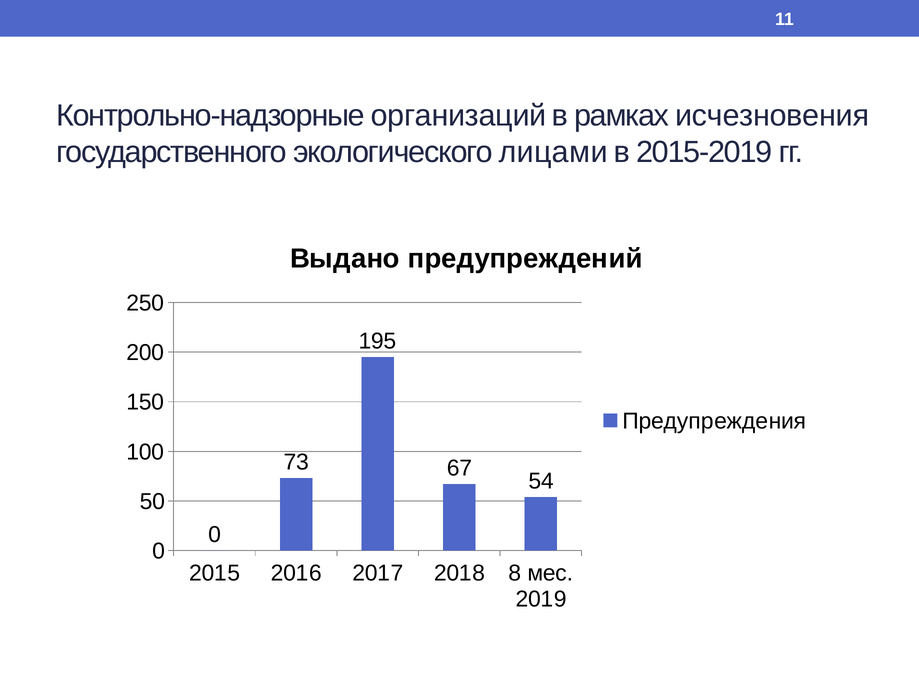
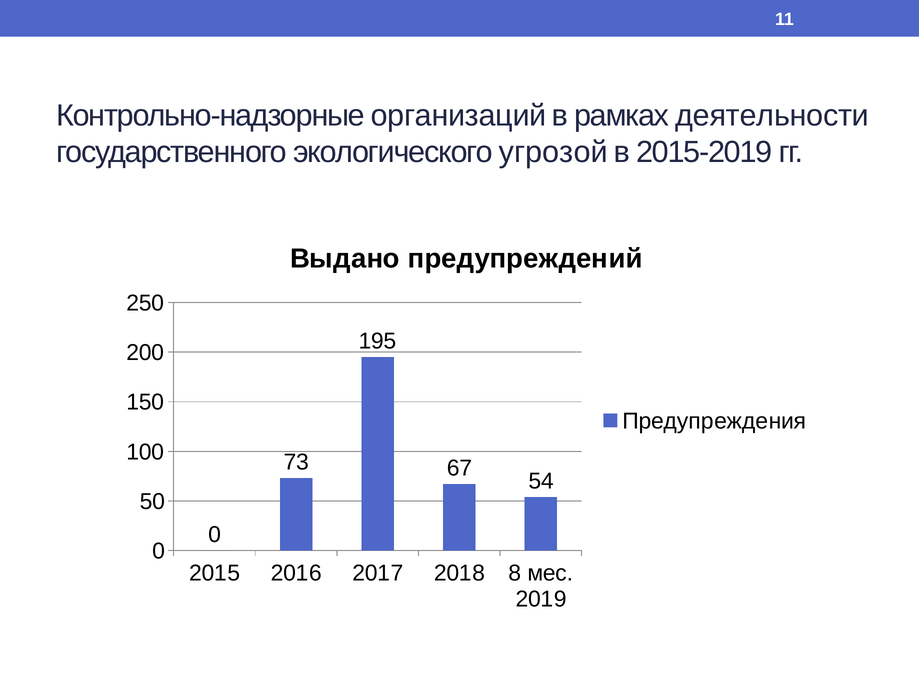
исчезновения: исчезновения -> деятельности
лицами: лицами -> угрозой
